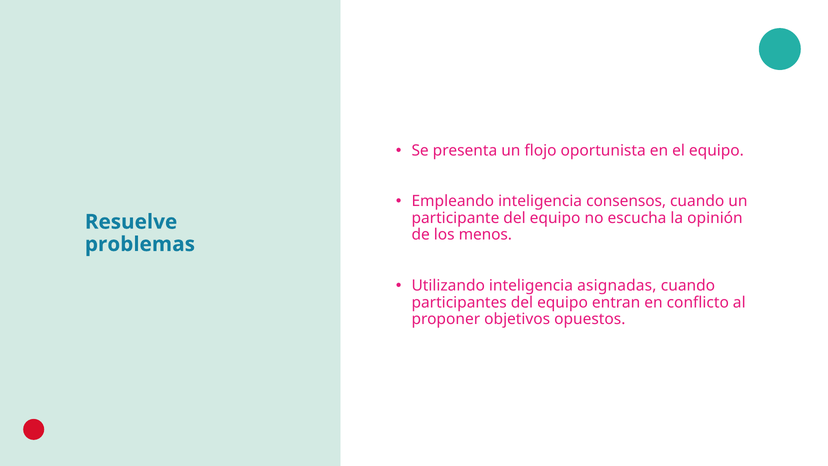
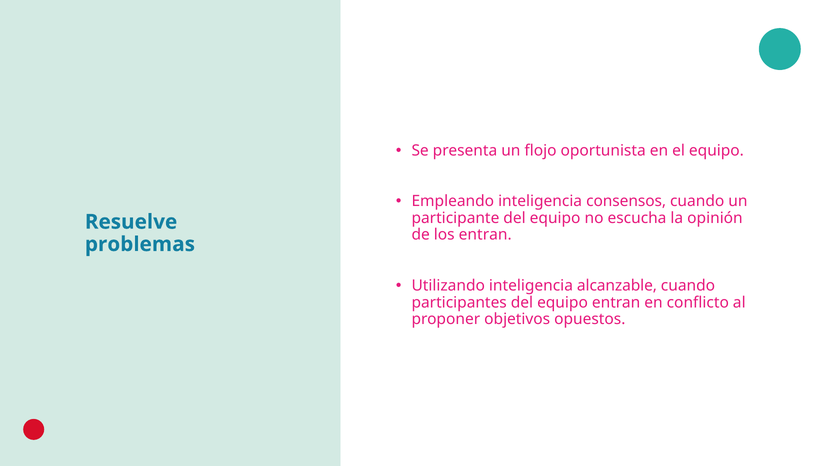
los menos: menos -> entran
asignadas: asignadas -> alcanzable
